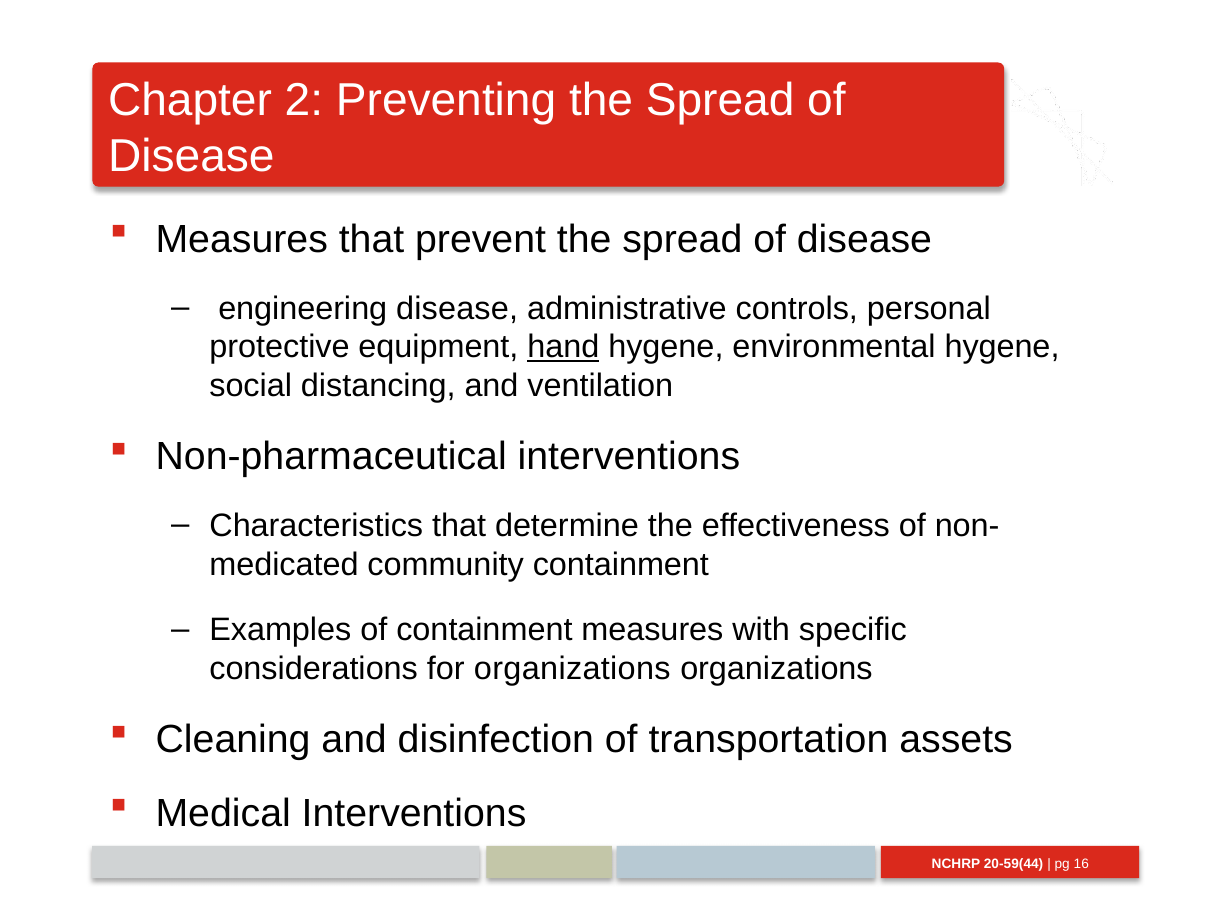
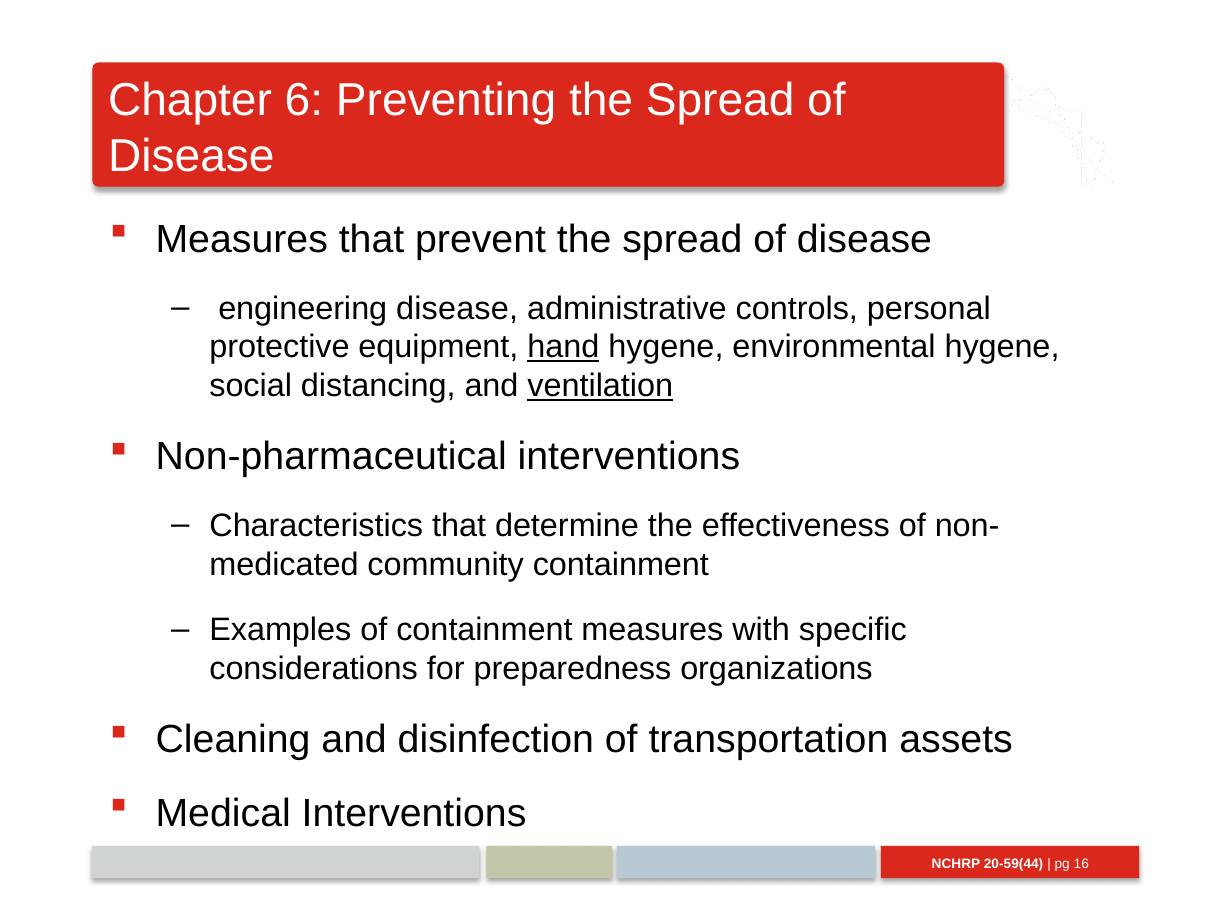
2: 2 -> 6
ventilation underline: none -> present
for organizations: organizations -> preparedness
